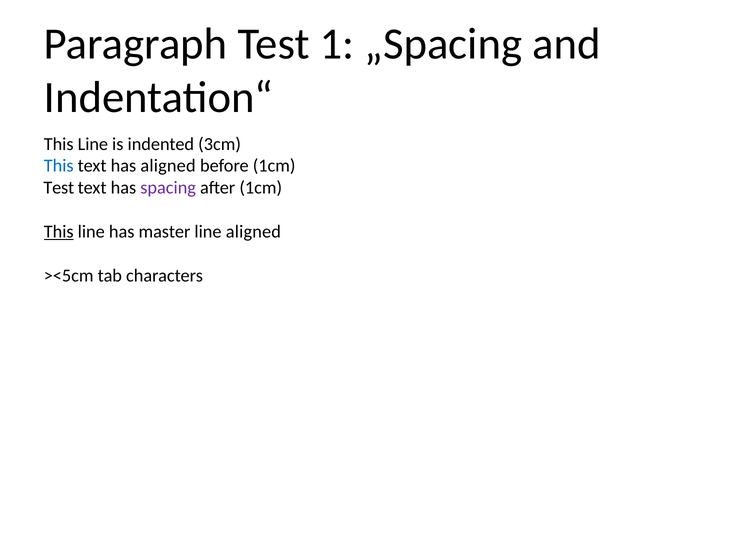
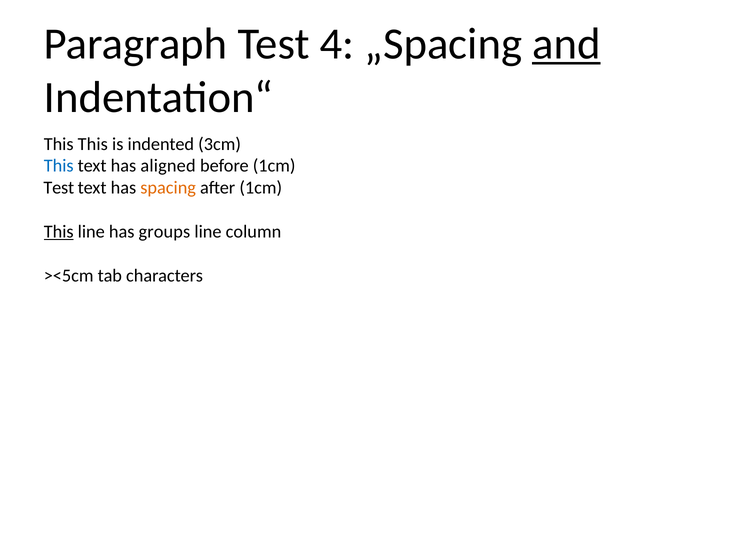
1: 1 -> 4
and underline: none -> present
Line at (93, 144): Line -> This
spacing colour: purple -> orange
master: master -> groups
line aligned: aligned -> column
